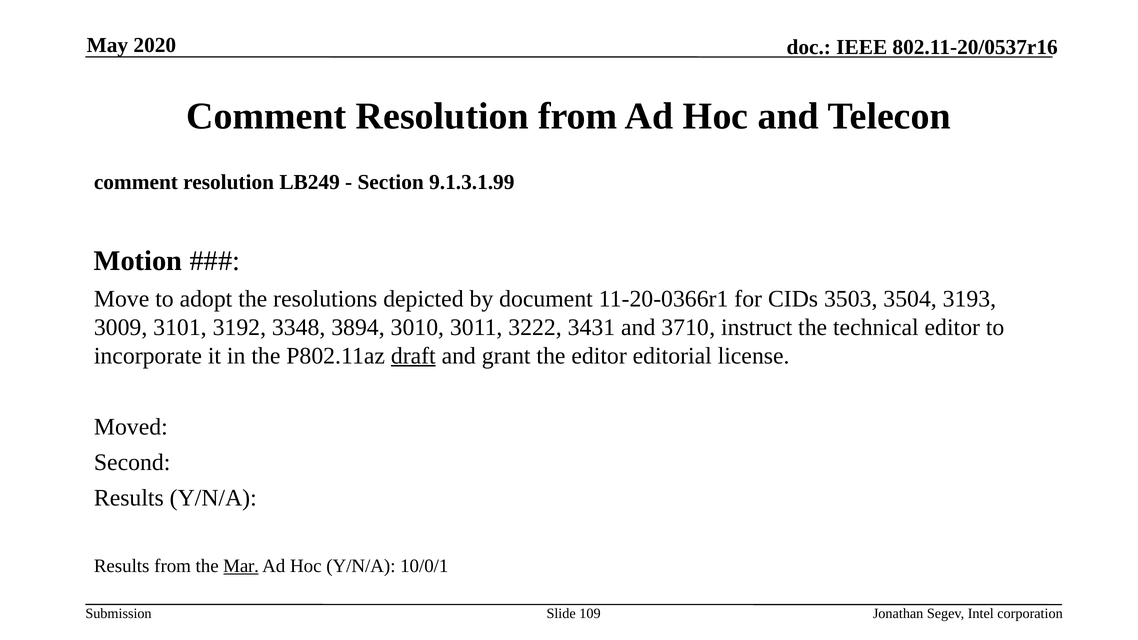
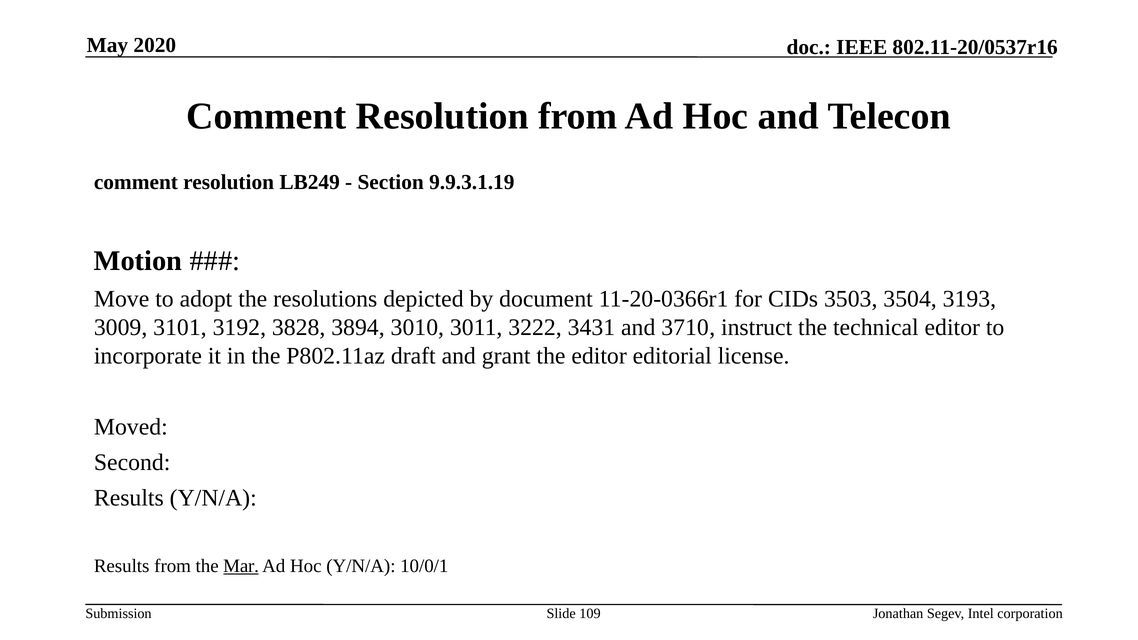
9.1.3.1.99: 9.1.3.1.99 -> 9.9.3.1.19
3348: 3348 -> 3828
draft underline: present -> none
